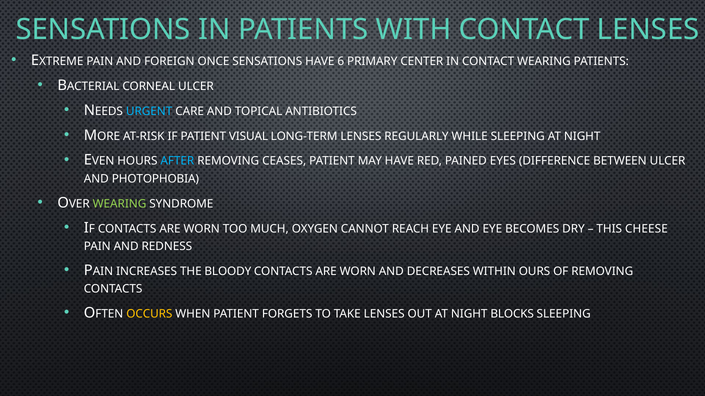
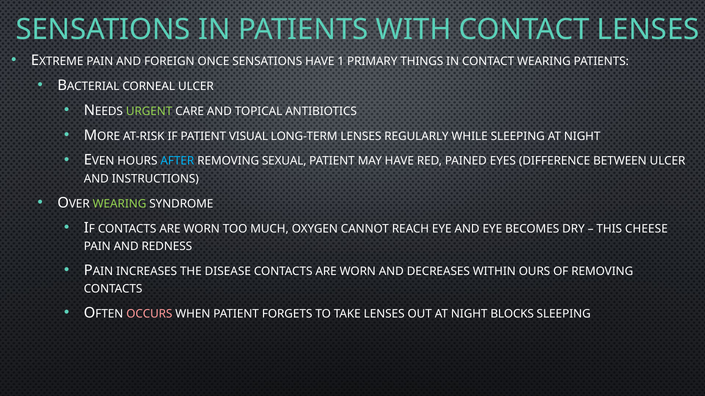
6: 6 -> 1
CENTER: CENTER -> THINGS
URGENT colour: light blue -> light green
CEASES: CEASES -> SEXUAL
PHOTOPHOBIA: PHOTOPHOBIA -> INSTRUCTIONS
BLOODY: BLOODY -> DISEASE
OCCURS colour: yellow -> pink
